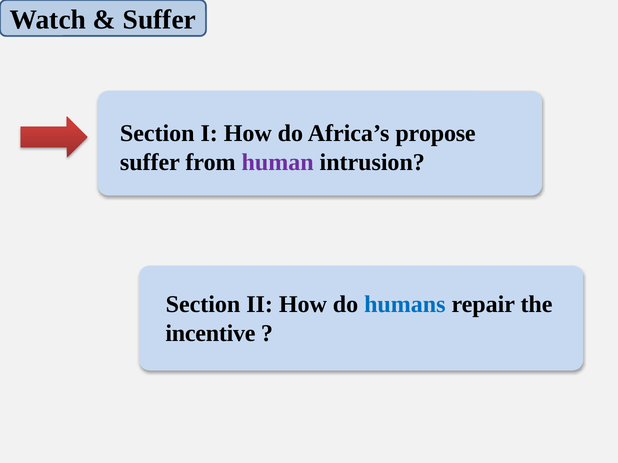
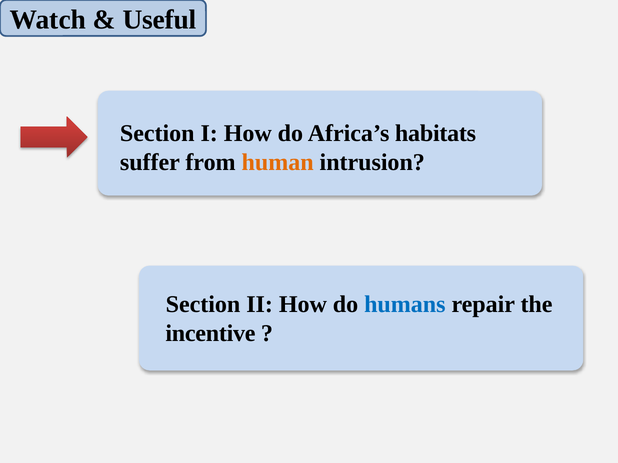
Suffer at (159, 20): Suffer -> Useful
propose: propose -> habitats
human colour: purple -> orange
